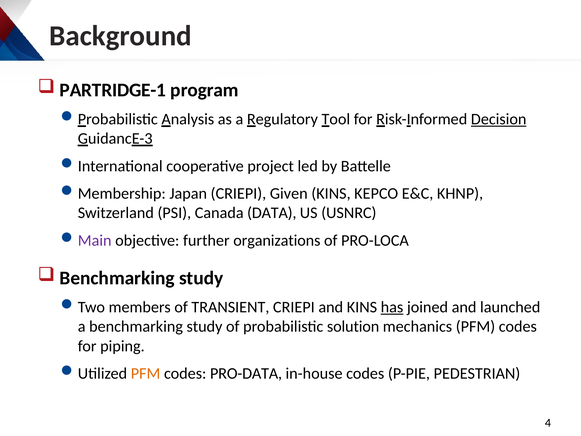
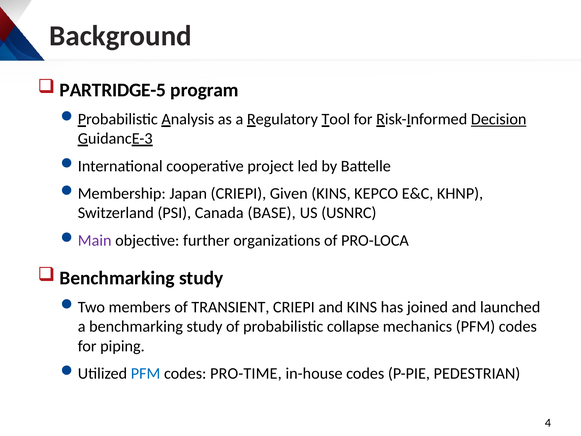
PARTRIDGE-1: PARTRIDGE-1 -> PARTRIDGE-5
DATA: DATA -> BASE
has underline: present -> none
solution: solution -> collapse
PFM at (146, 373) colour: orange -> blue
PRO-DATA: PRO-DATA -> PRO-TIME
